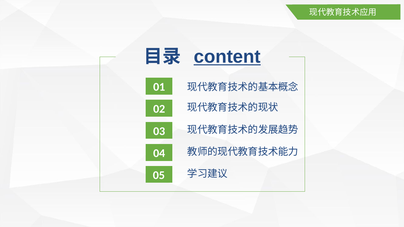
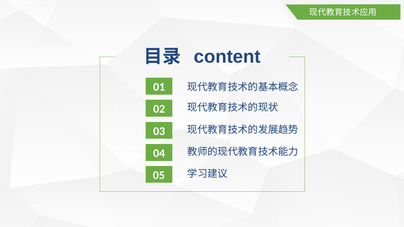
content underline: present -> none
